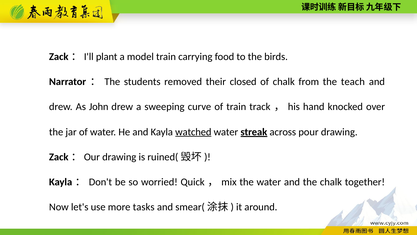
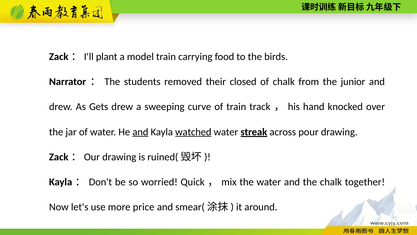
teach: teach -> junior
John: John -> Gets
and at (140, 132) underline: none -> present
tasks: tasks -> price
